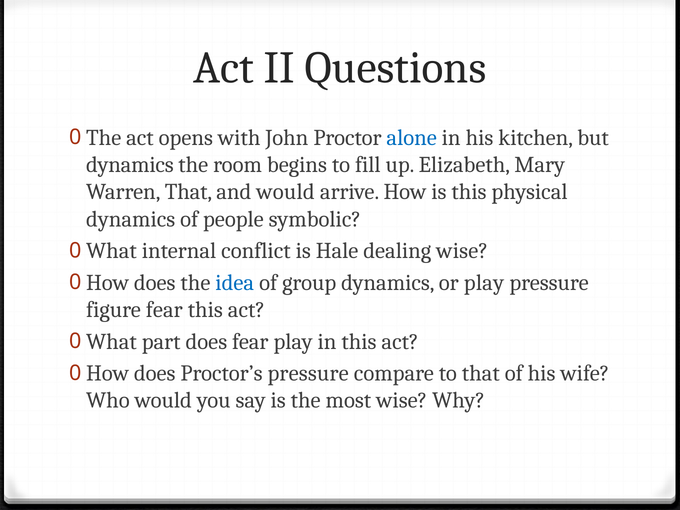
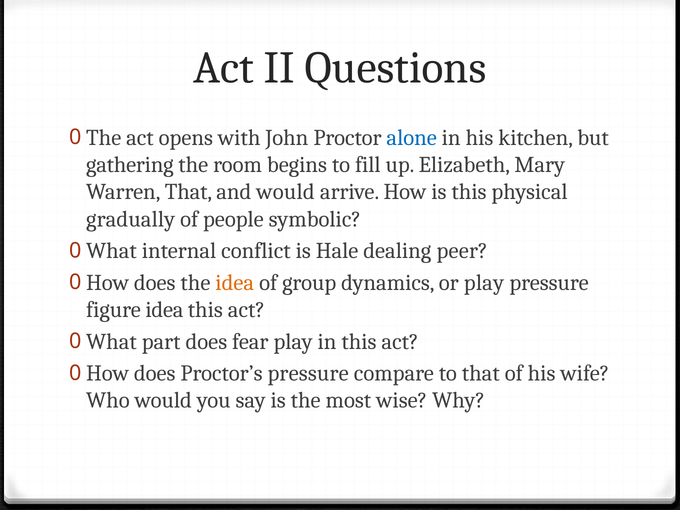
dynamics at (130, 165): dynamics -> gathering
dynamics at (131, 219): dynamics -> gradually
dealing wise: wise -> peer
idea at (235, 283) colour: blue -> orange
figure fear: fear -> idea
